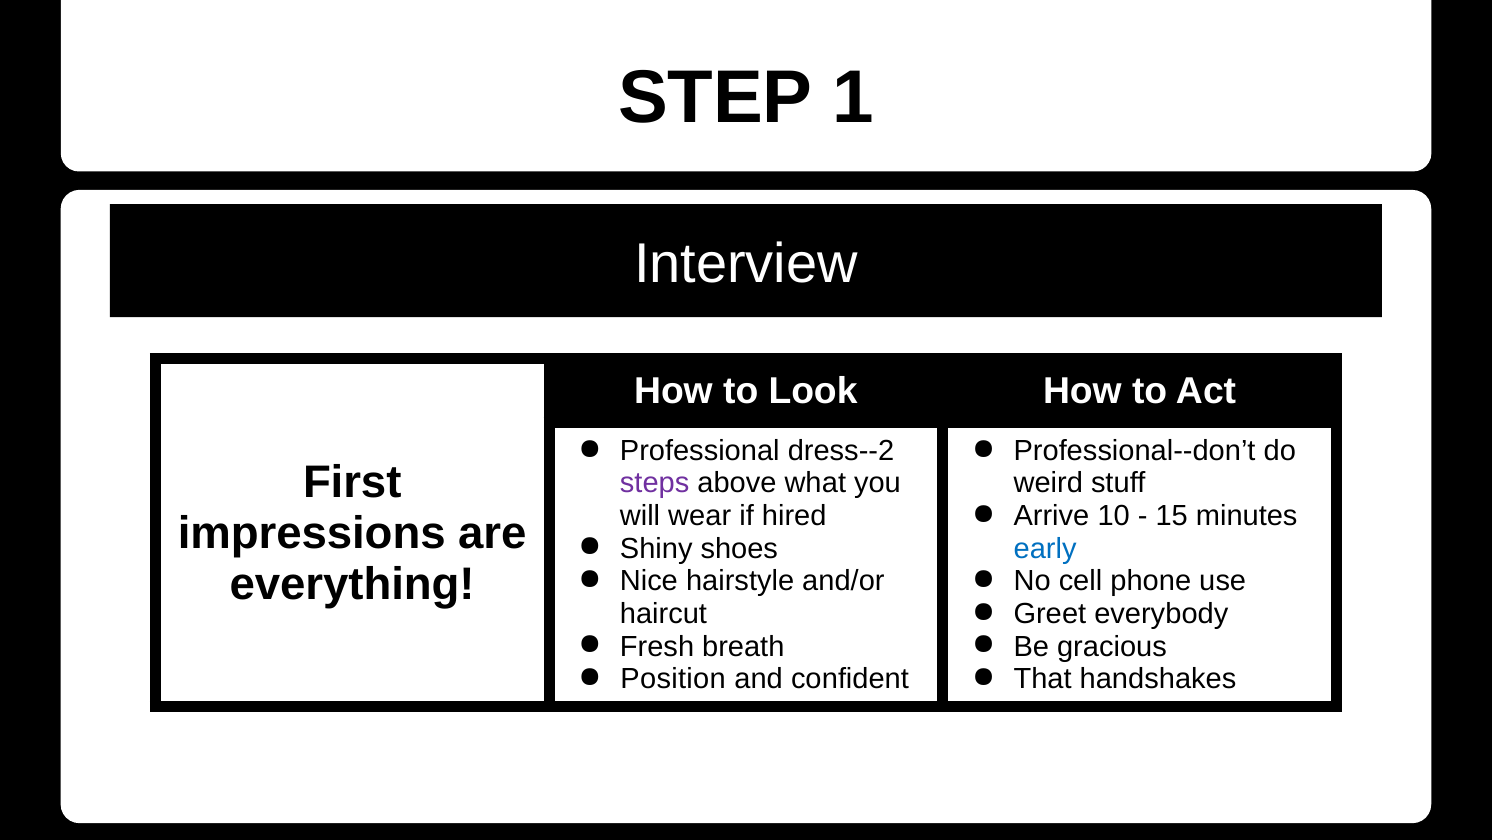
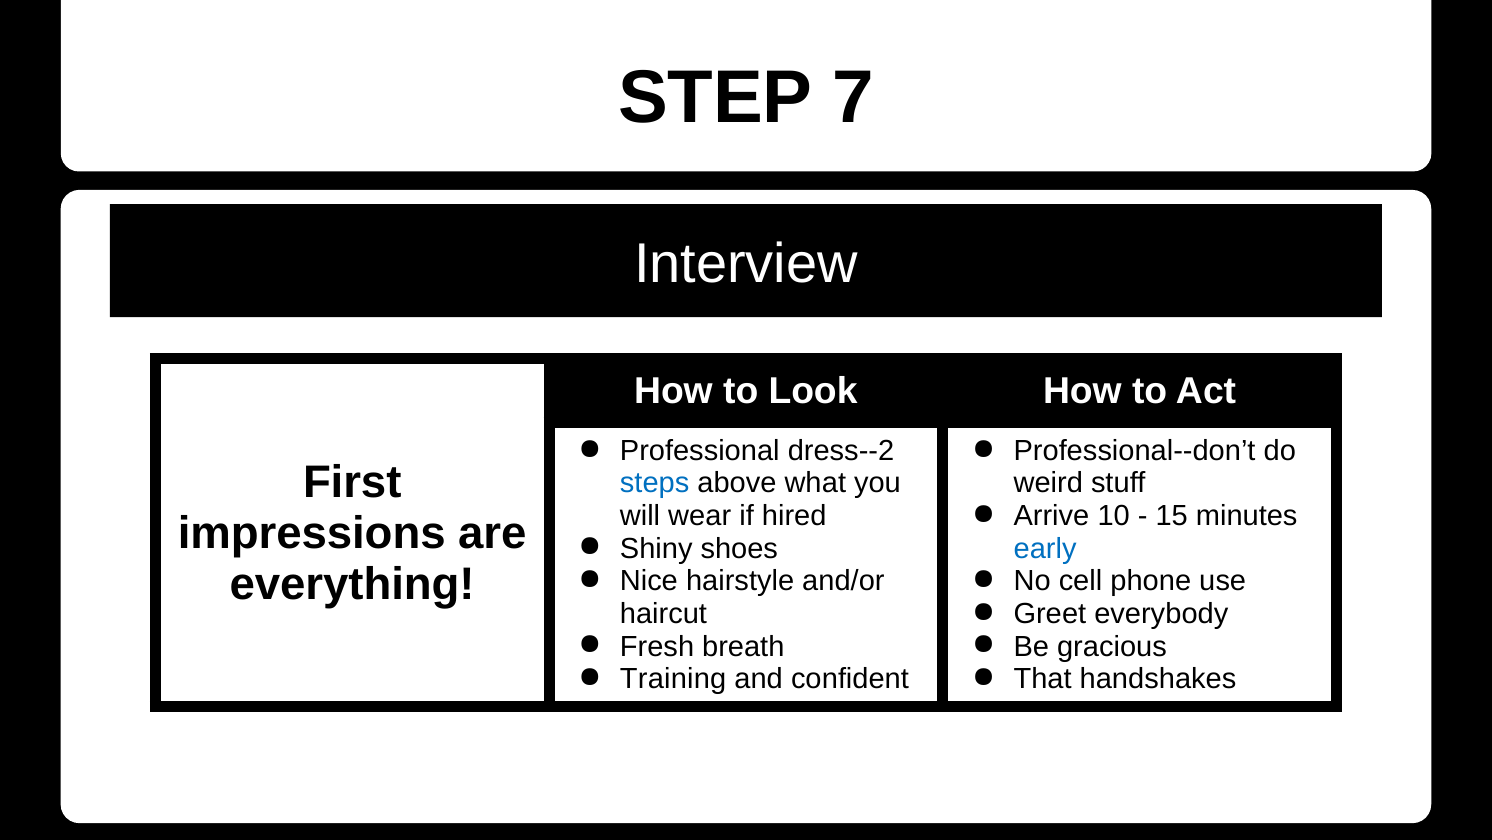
1: 1 -> 7
steps colour: purple -> blue
Position: Position -> Training
